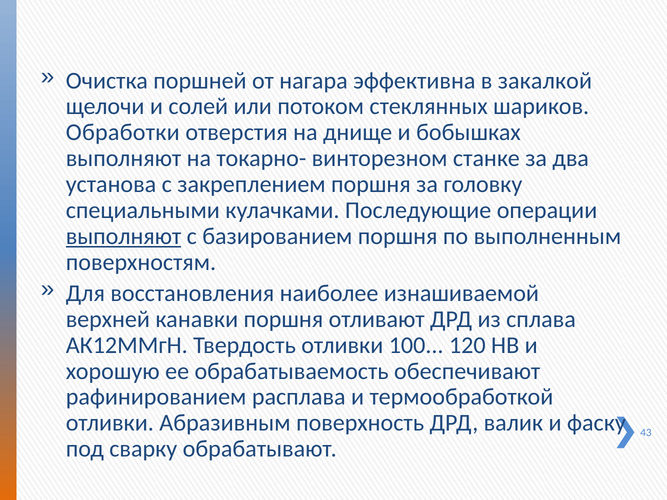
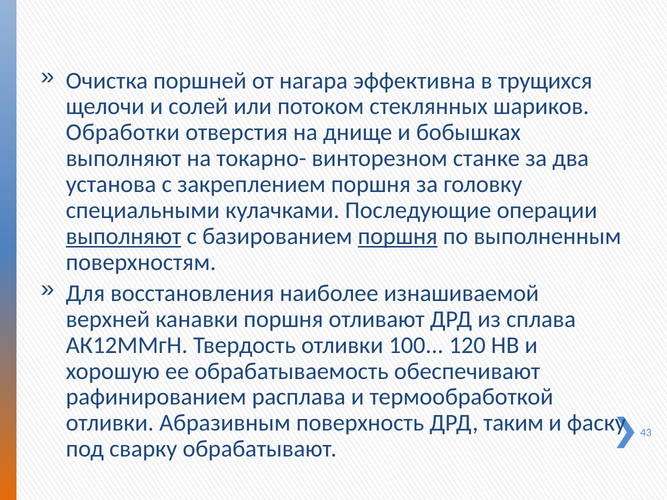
закалкой: закалкой -> трущихся
поршня at (398, 237) underline: none -> present
валик: валик -> таким
